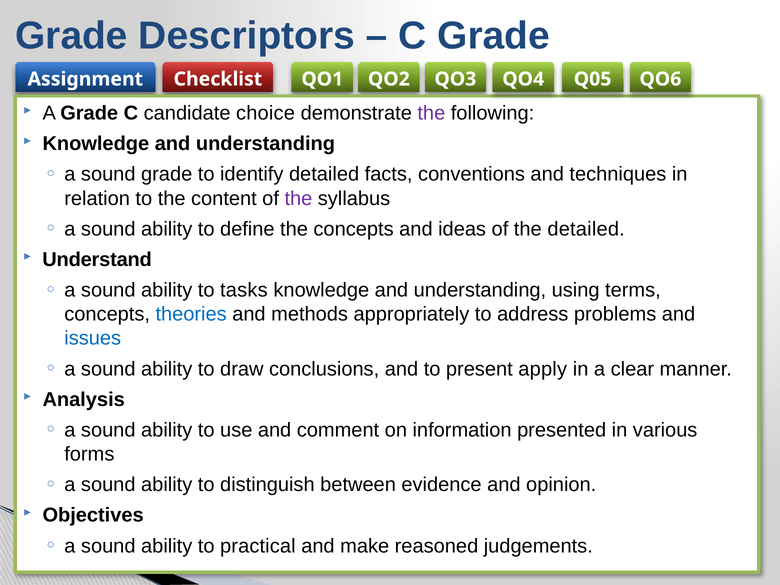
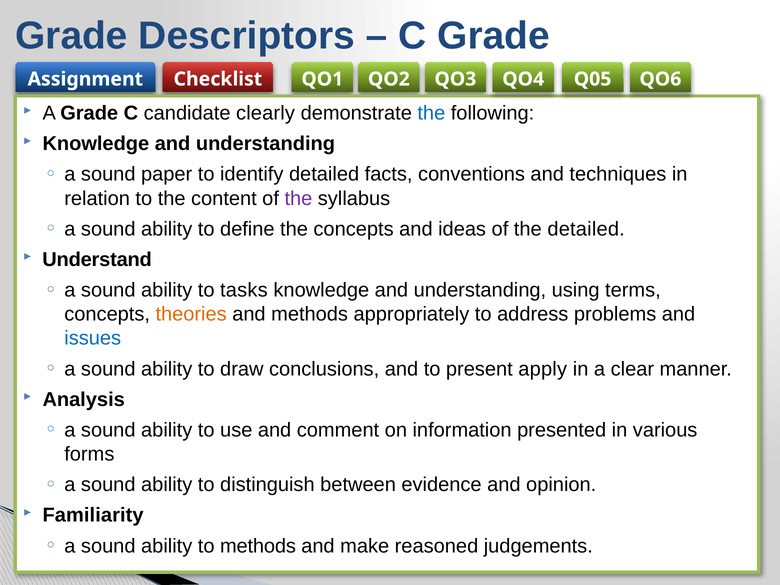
choice: choice -> clearly
the at (431, 113) colour: purple -> blue
sound grade: grade -> paper
theories colour: blue -> orange
Objectives: Objectives -> Familiarity
to practical: practical -> methods
